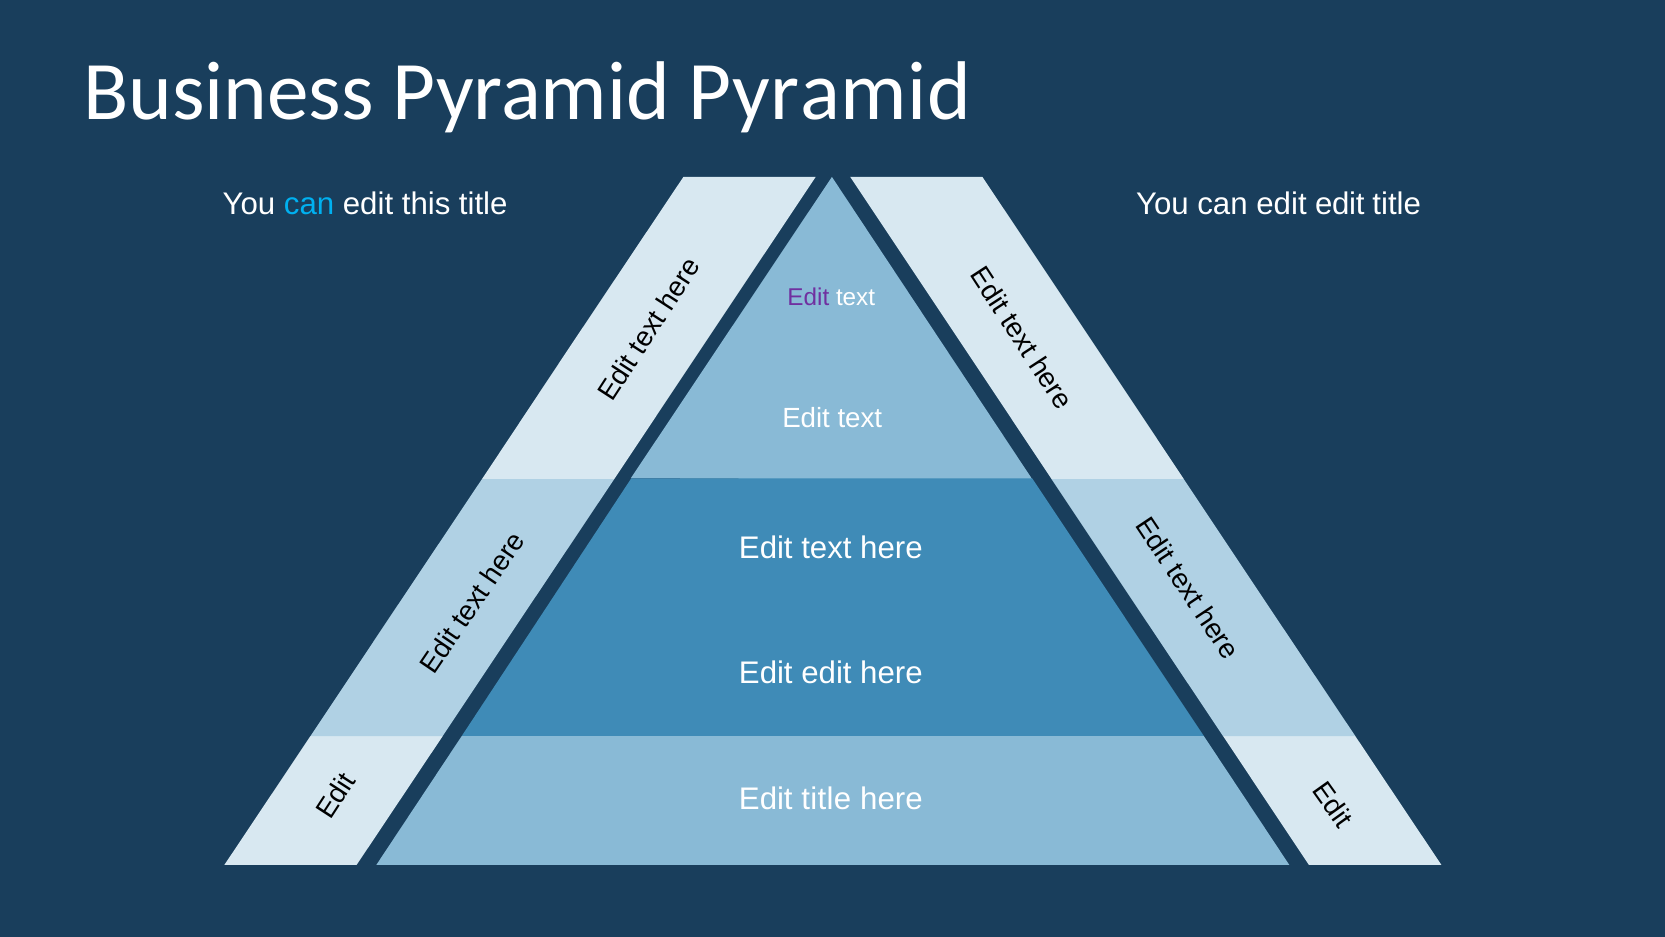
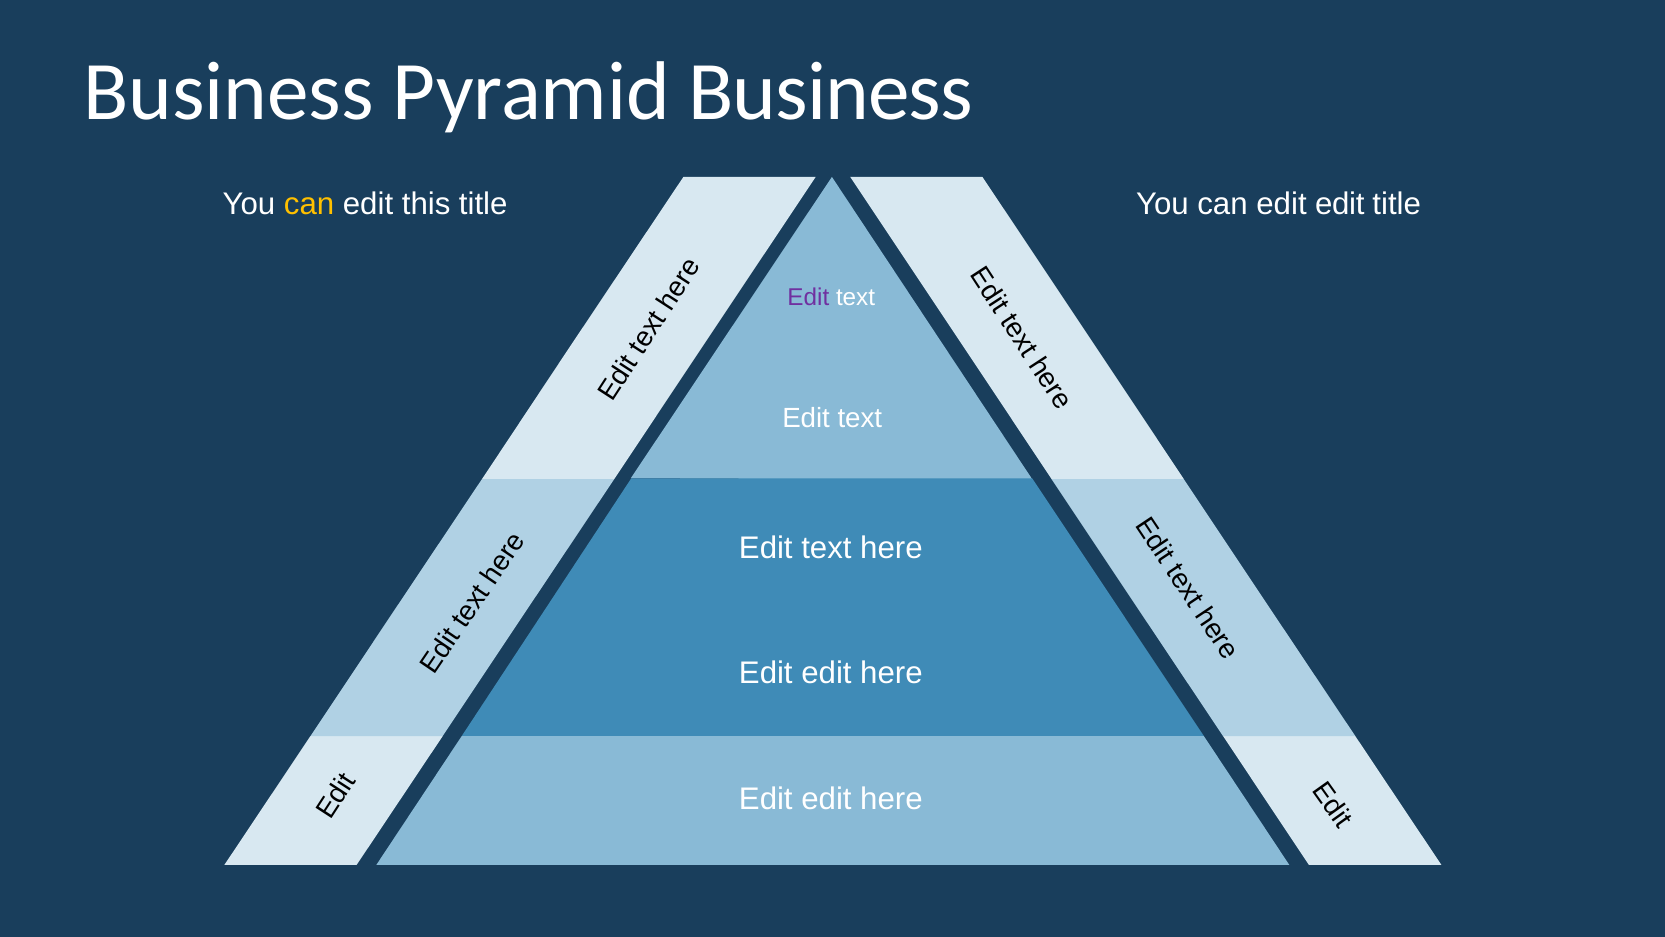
Pyramid Pyramid: Pyramid -> Business
can at (309, 204) colour: light blue -> yellow
title at (826, 799): title -> edit
